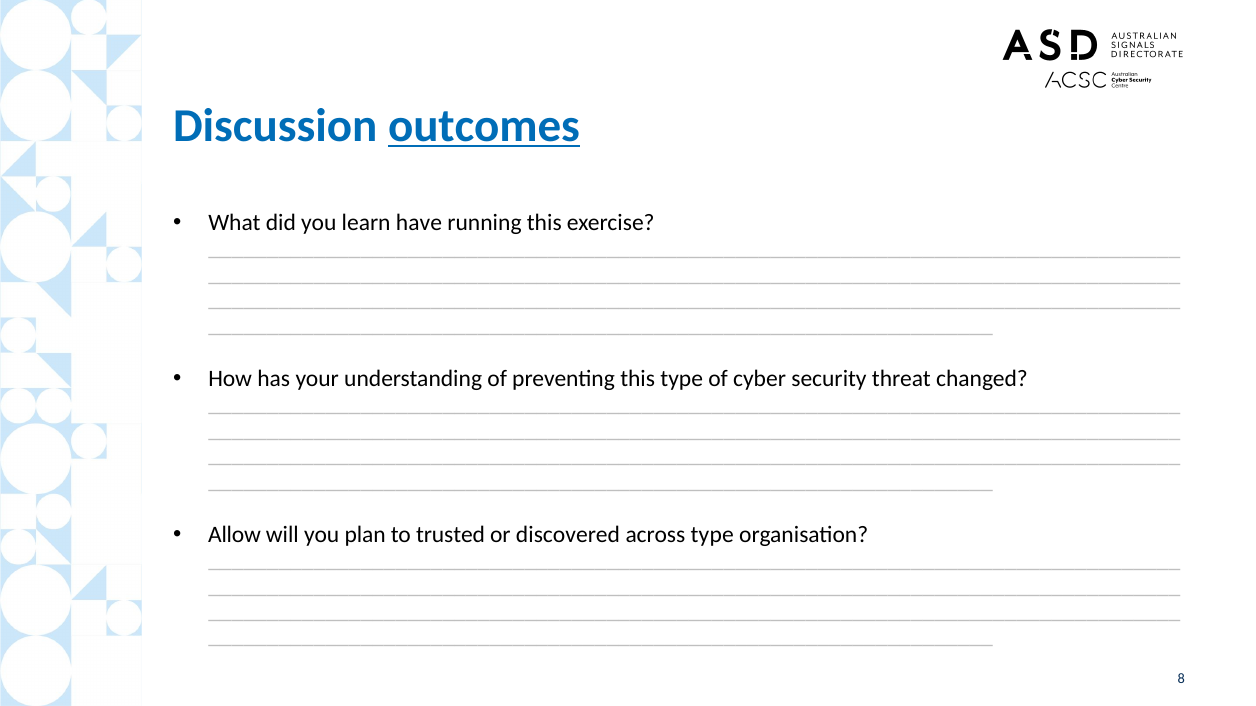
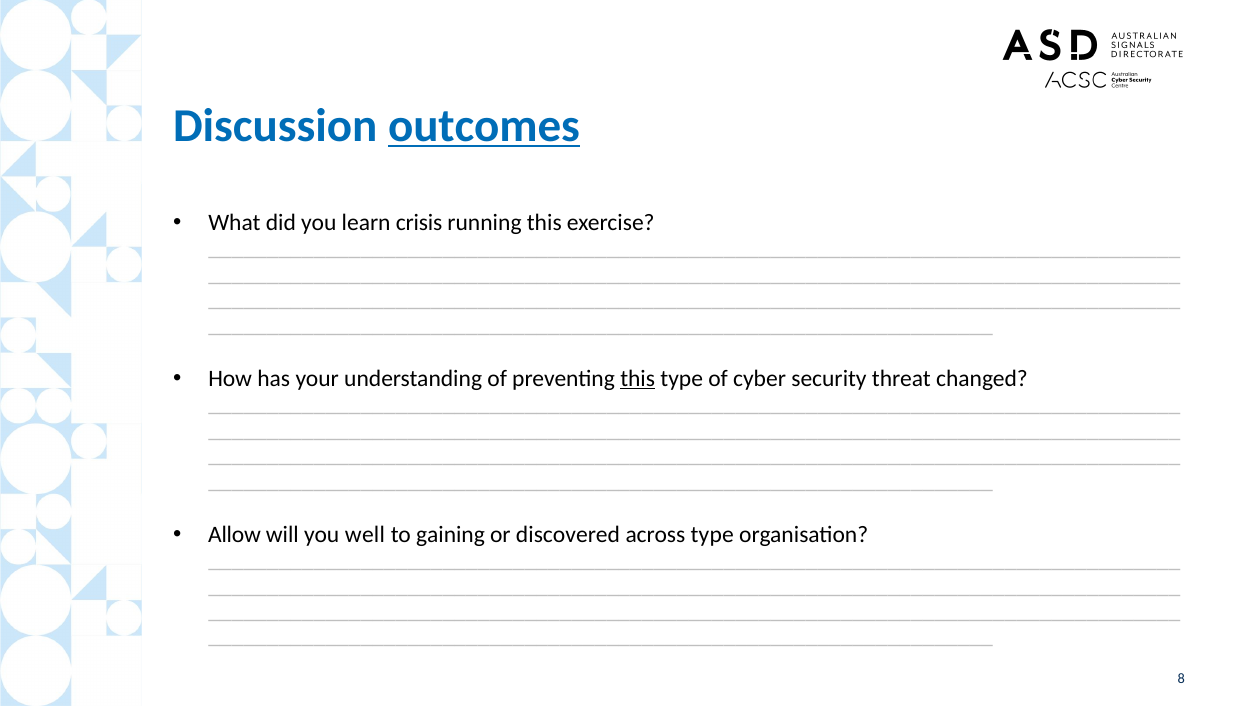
have: have -> crisis
this at (638, 379) underline: none -> present
plan: plan -> well
trusted: trusted -> gaining
